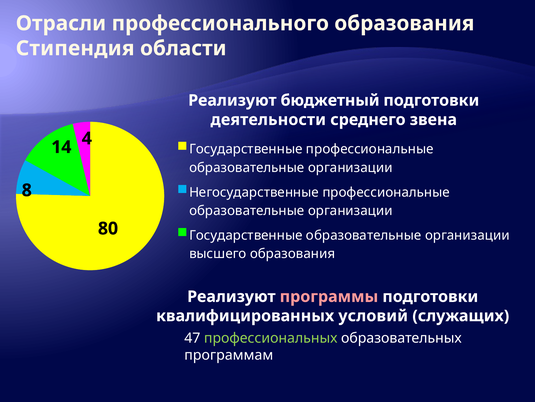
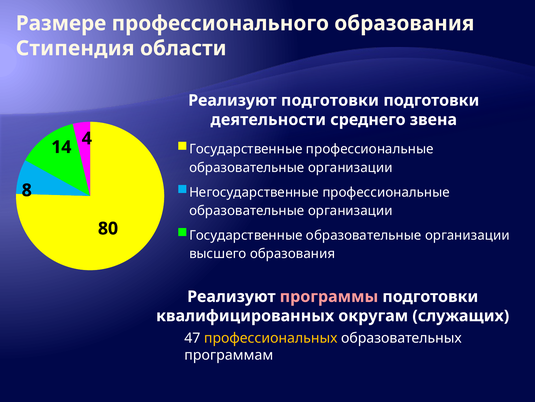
Отрасли: Отрасли -> Размере
Реализуют бюджетный: бюджетный -> подготовки
условий: условий -> округам
профессиональных colour: light green -> yellow
